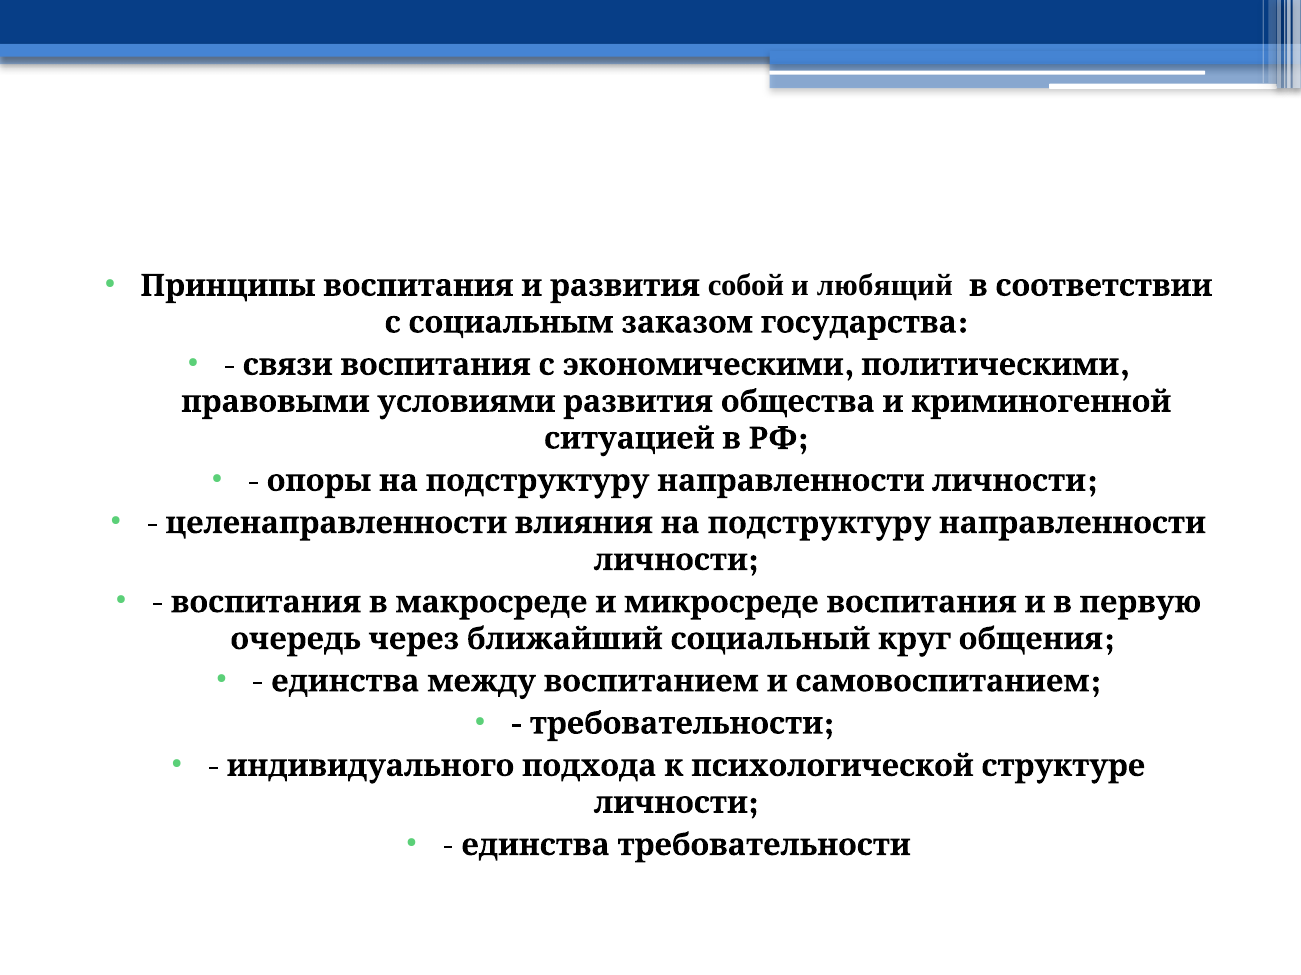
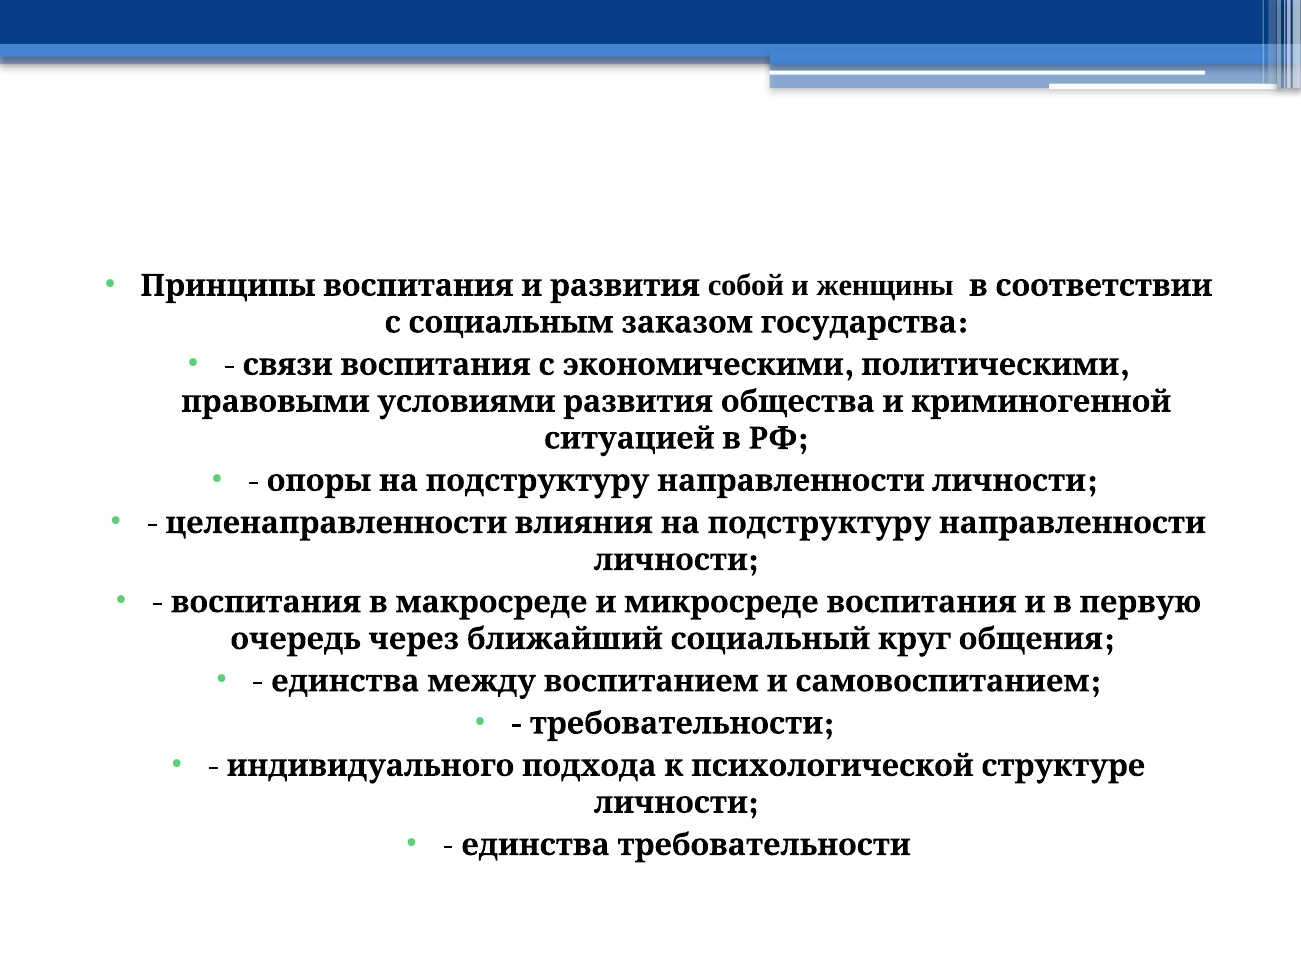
любящий: любящий -> женщины
